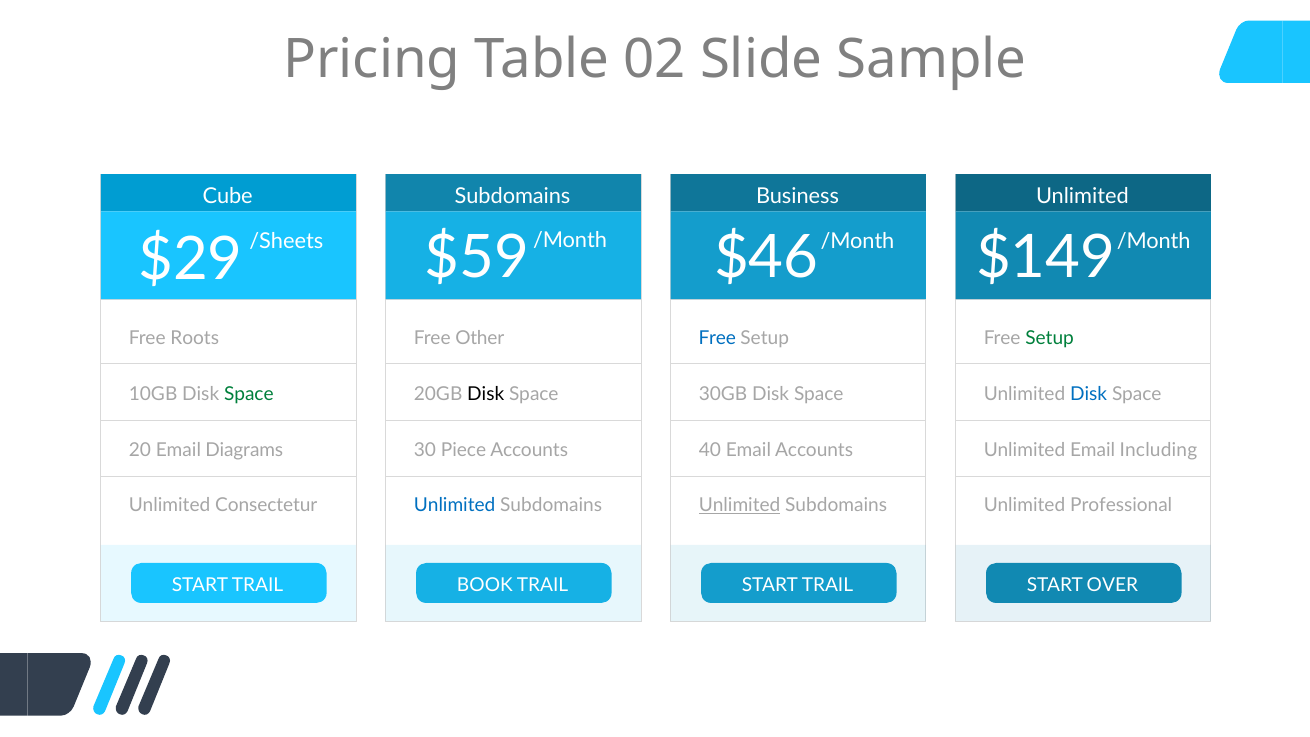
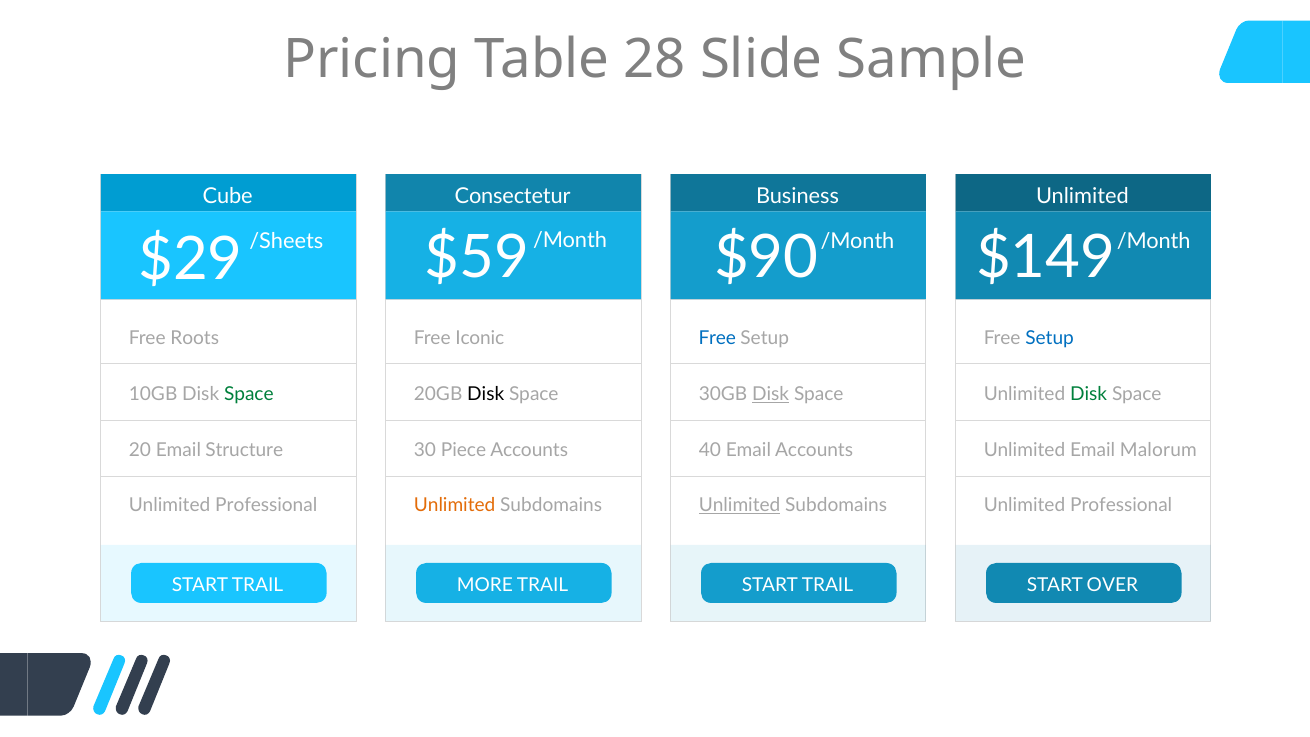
02: 02 -> 28
Subdomains at (513, 196): Subdomains -> Consectetur
$46: $46 -> $90
Other: Other -> Iconic
Setup at (1050, 338) colour: green -> blue
Disk at (771, 394) underline: none -> present
Disk at (1089, 394) colour: blue -> green
Diagrams: Diagrams -> Structure
Including: Including -> Malorum
Consectetur at (266, 505): Consectetur -> Professional
Unlimited at (455, 505) colour: blue -> orange
BOOK: BOOK -> MORE
